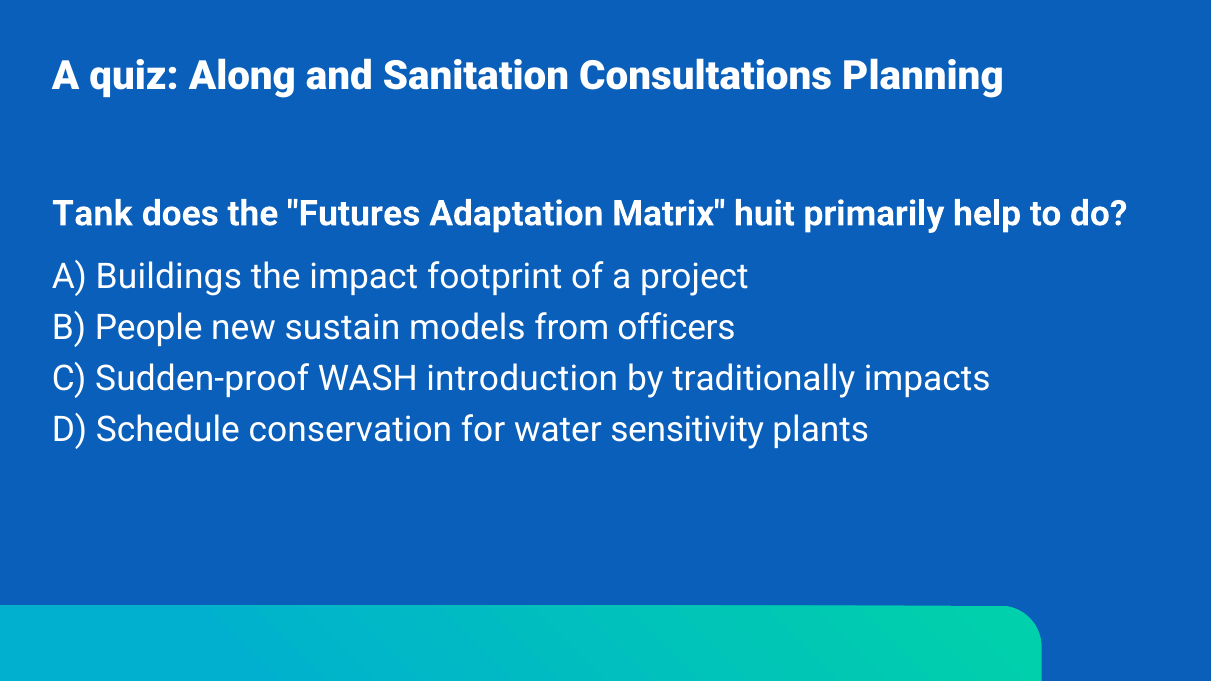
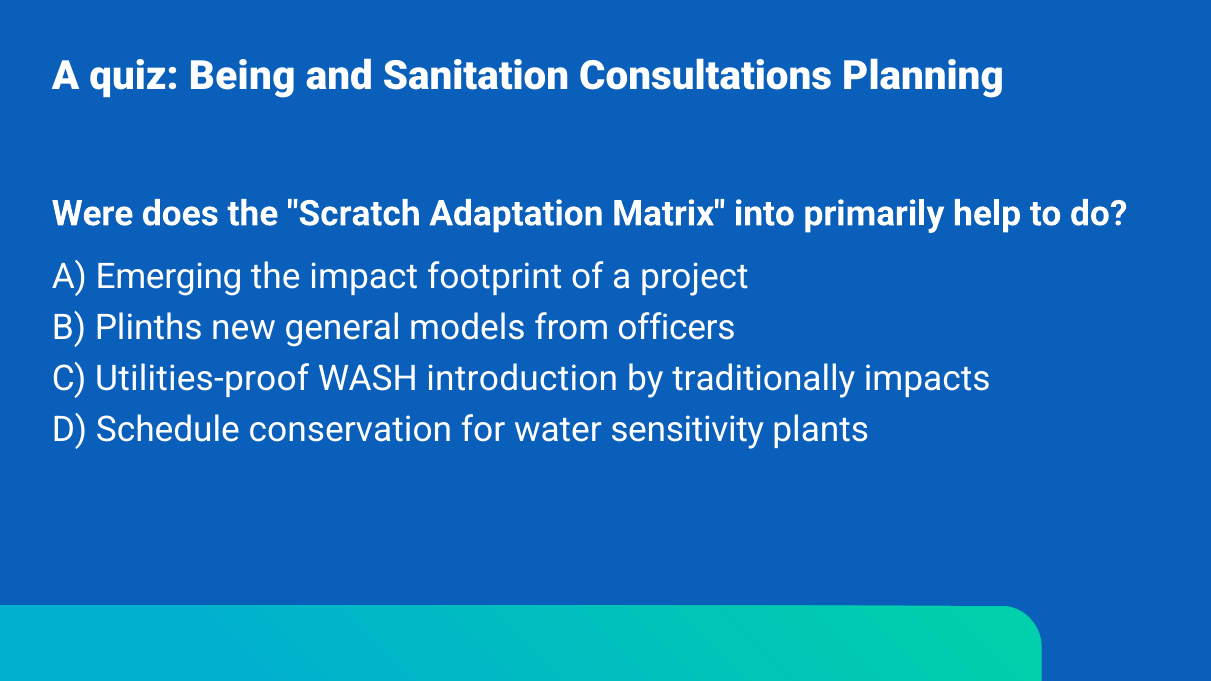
Along: Along -> Being
Tank: Tank -> Were
Futures: Futures -> Scratch
huit: huit -> into
Buildings: Buildings -> Emerging
People: People -> Plinths
sustain: sustain -> general
Sudden-proof: Sudden-proof -> Utilities-proof
